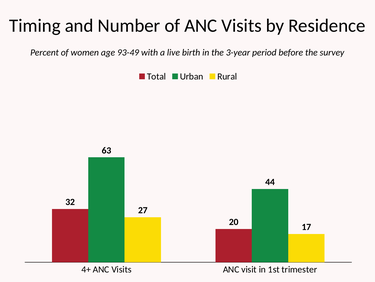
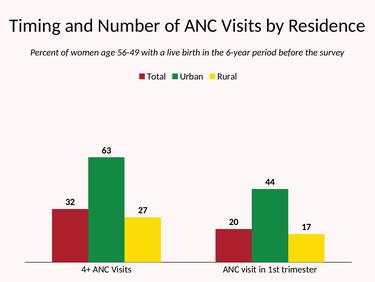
93-49: 93-49 -> 56-49
3-year: 3-year -> 6-year
